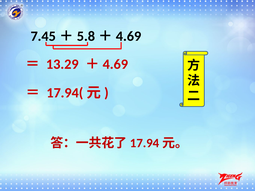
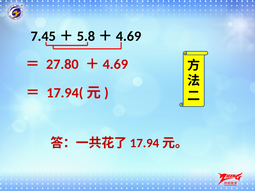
13.29: 13.29 -> 27.80
